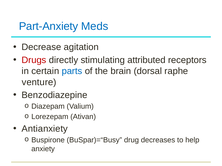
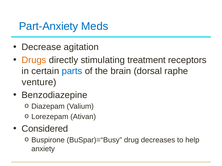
Drugs colour: red -> orange
attributed: attributed -> treatment
Antianxiety: Antianxiety -> Considered
